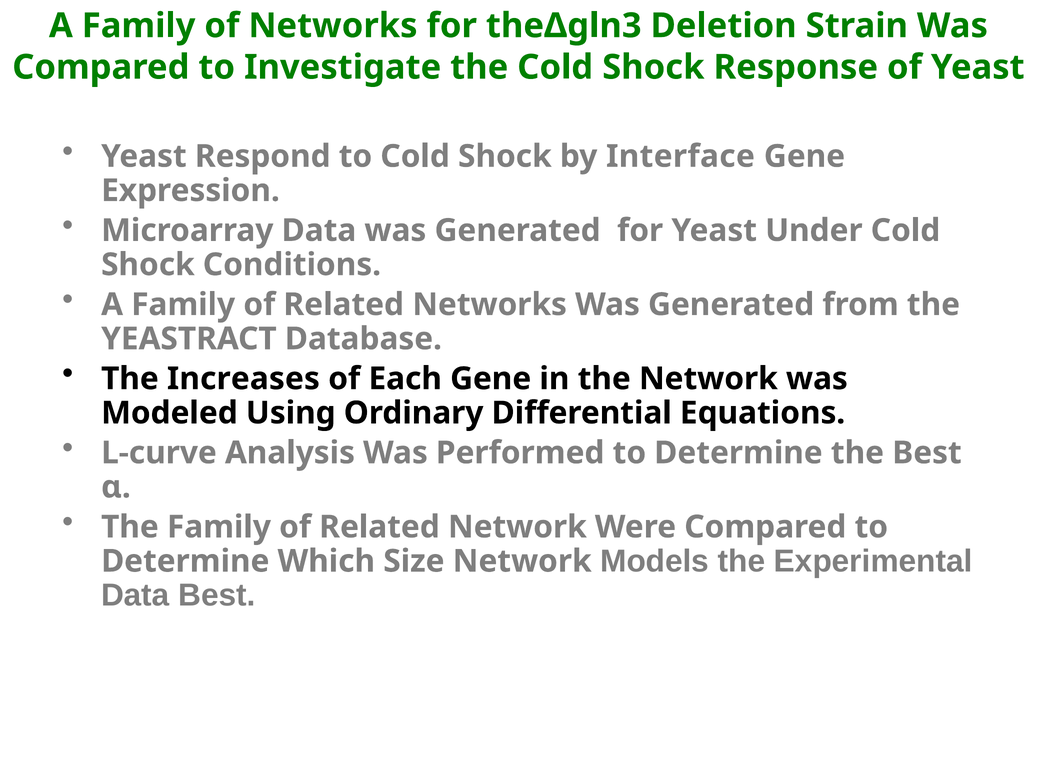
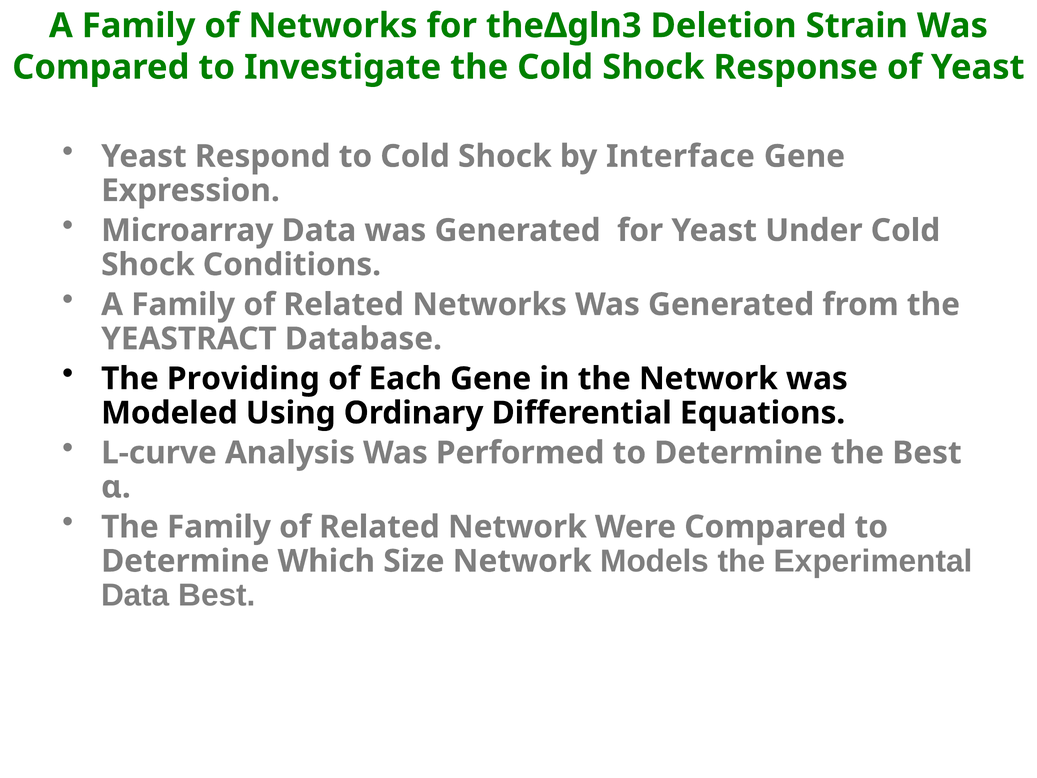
Increases: Increases -> Providing
